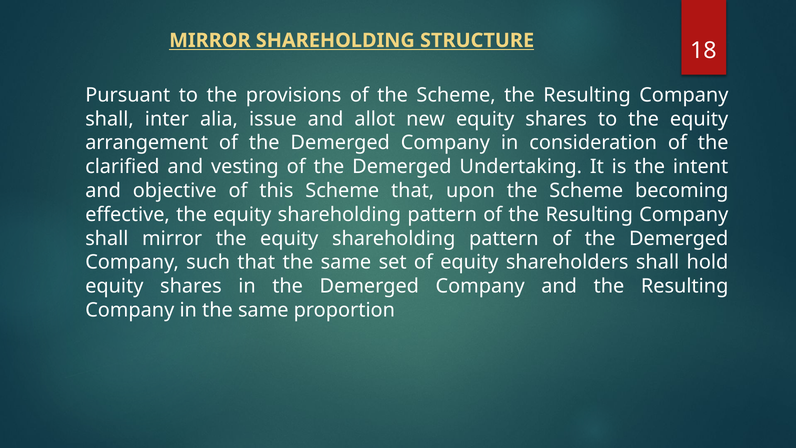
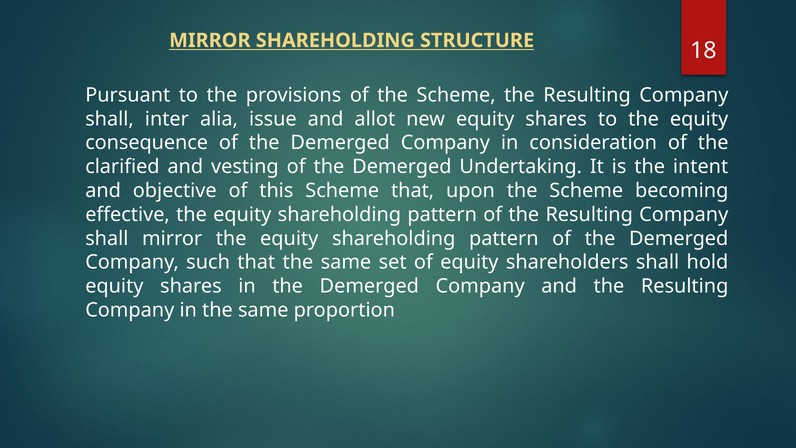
arrangement: arrangement -> consequence
